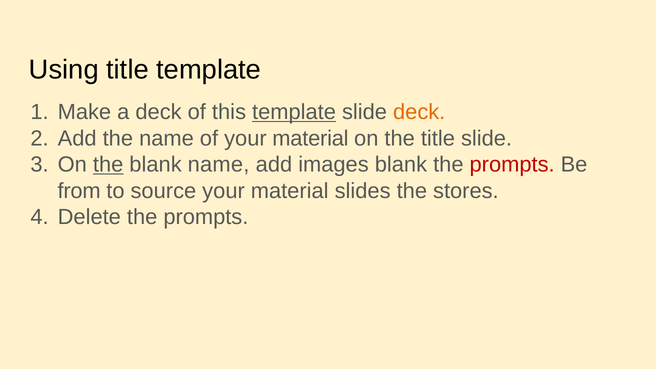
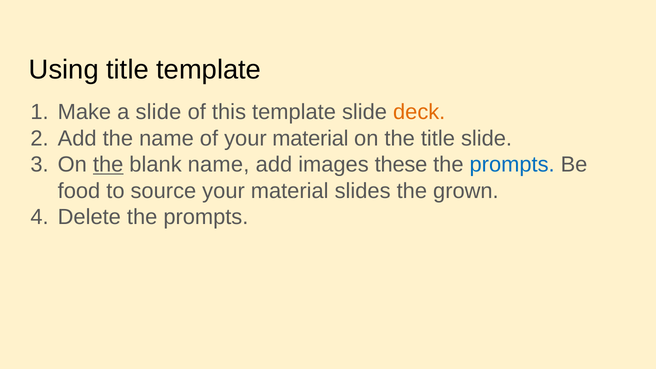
a deck: deck -> slide
template at (294, 112) underline: present -> none
images blank: blank -> these
prompts at (512, 165) colour: red -> blue
from: from -> food
stores: stores -> grown
